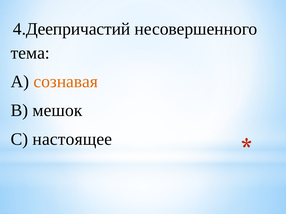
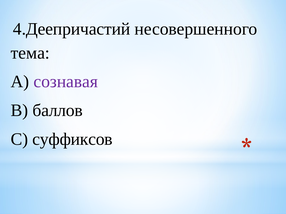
сознавая colour: orange -> purple
мешок: мешок -> баллов
настоящее: настоящее -> суффиксов
